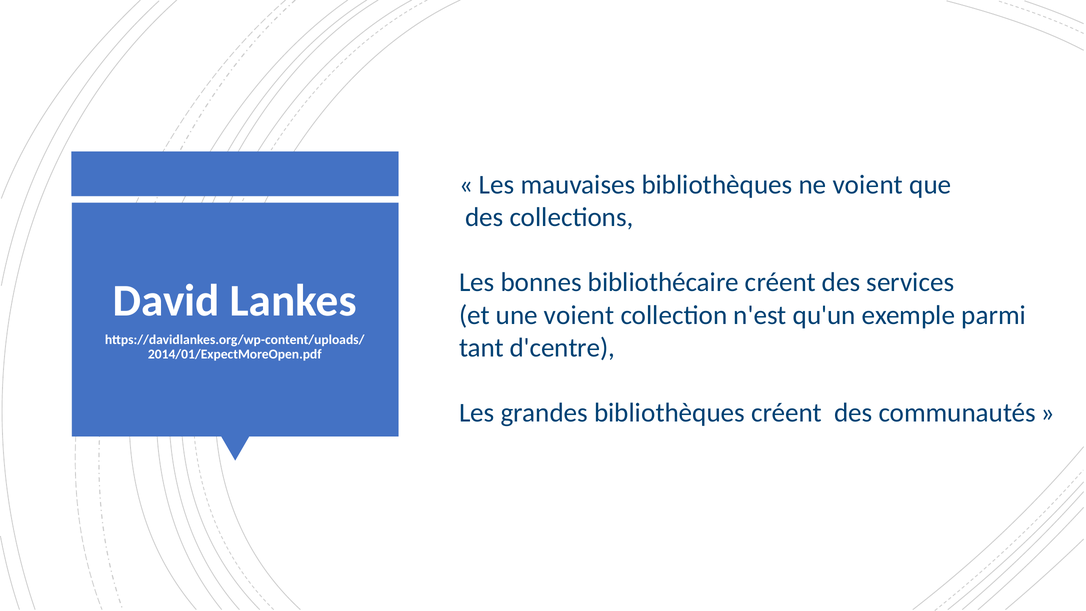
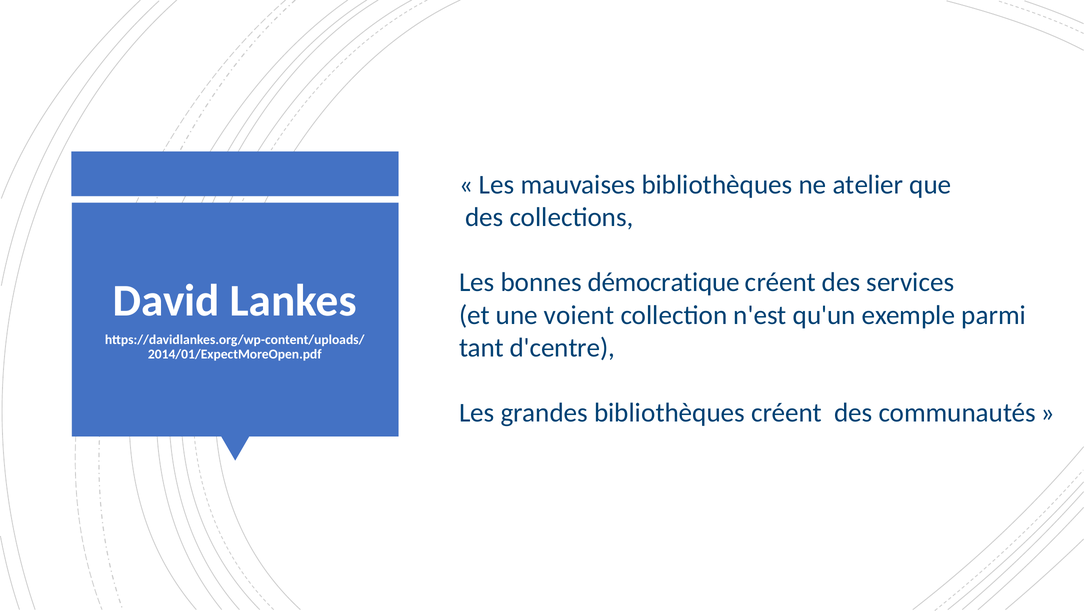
ne voient: voient -> atelier
bibliothécaire: bibliothécaire -> démocratique
